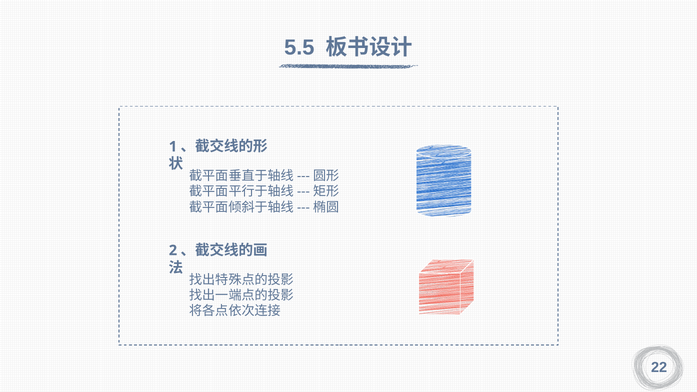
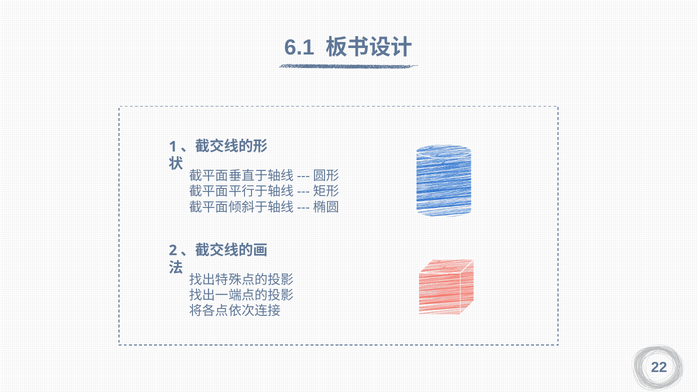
5.5: 5.5 -> 6.1
